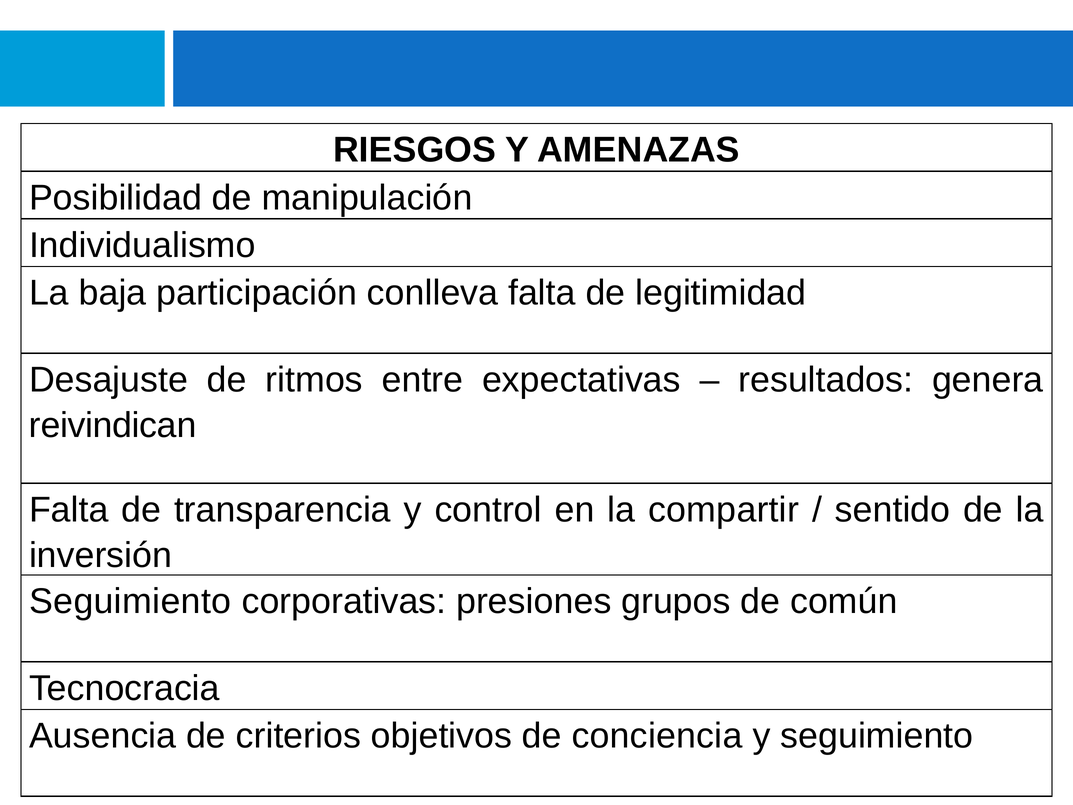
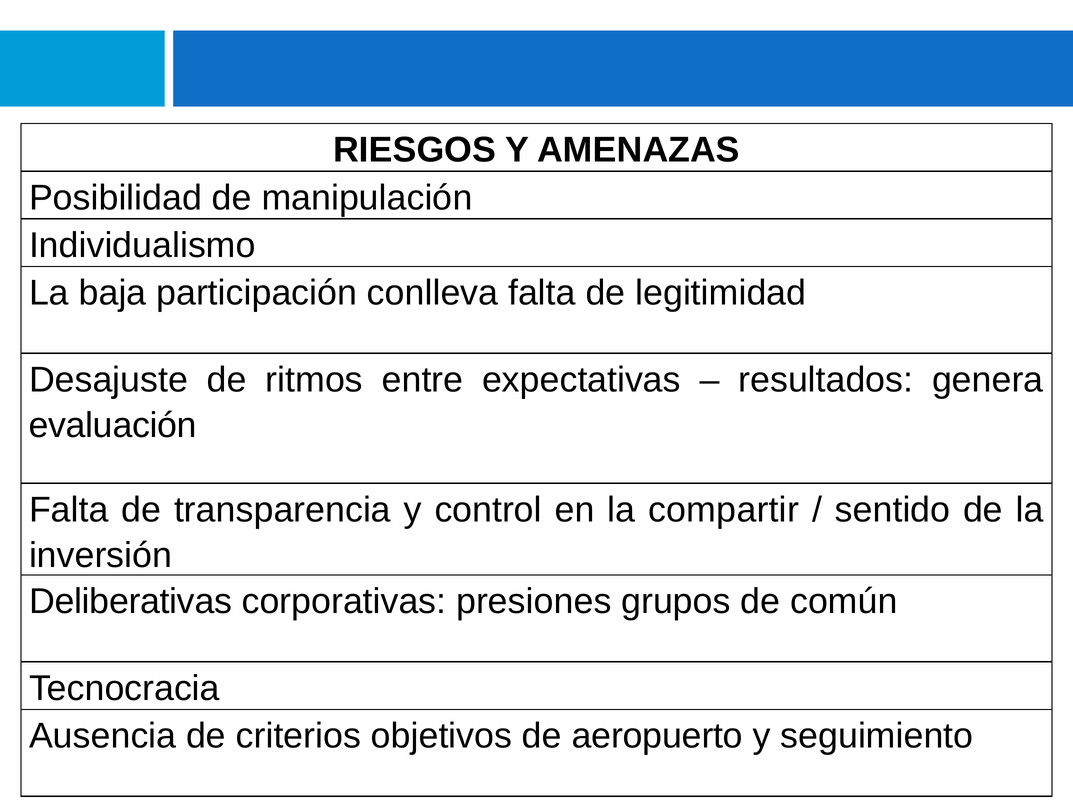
reivindican: reivindican -> evaluación
Seguimiento at (130, 601): Seguimiento -> Deliberativas
conciencia: conciencia -> aeropuerto
